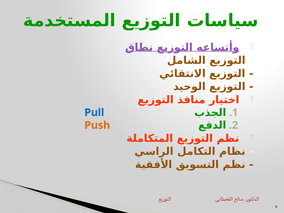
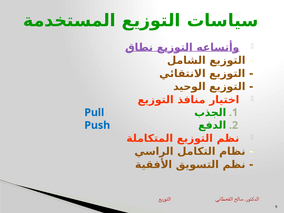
Push colour: orange -> blue
